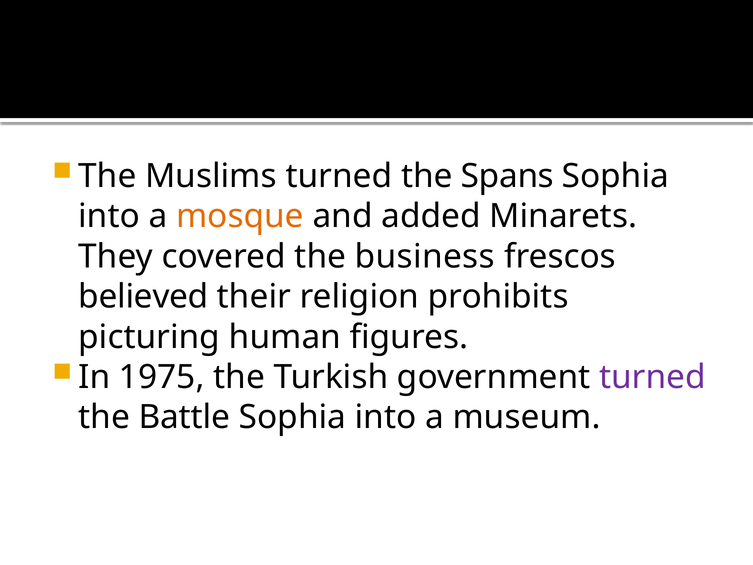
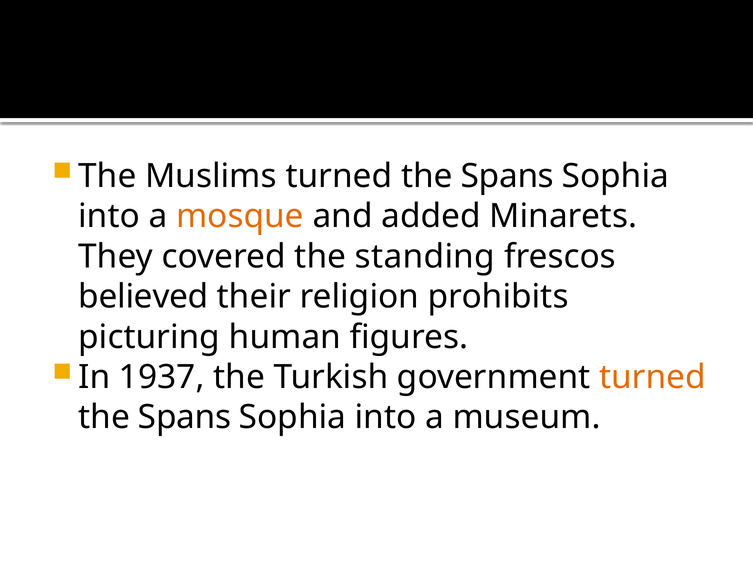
business: business -> standing
1975: 1975 -> 1937
turned at (653, 377) colour: purple -> orange
Battle at (184, 417): Battle -> Spans
